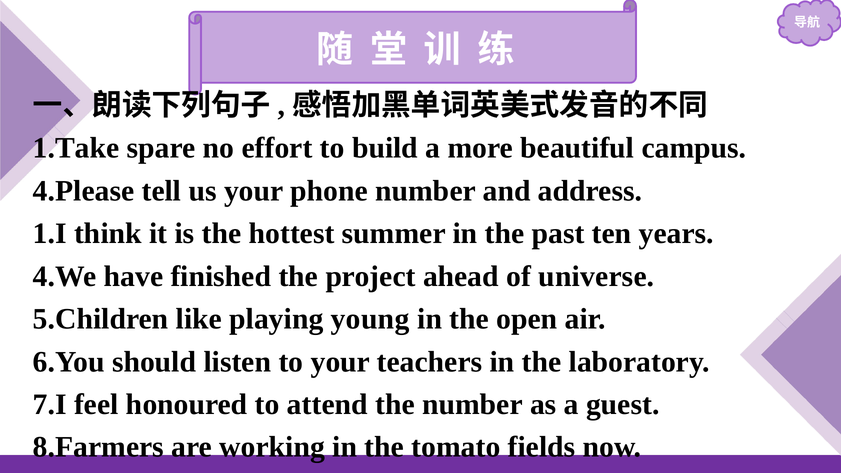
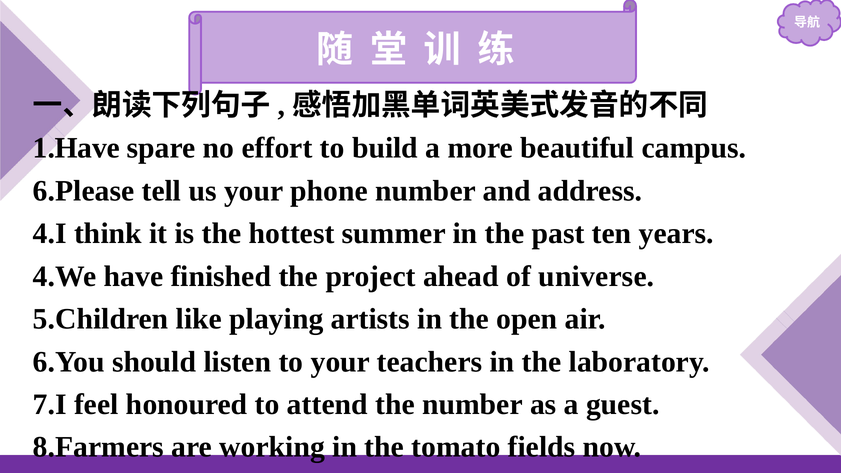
1.Take: 1.Take -> 1.Have
4.Please: 4.Please -> 6.Please
1.I: 1.I -> 4.I
young: young -> artists
